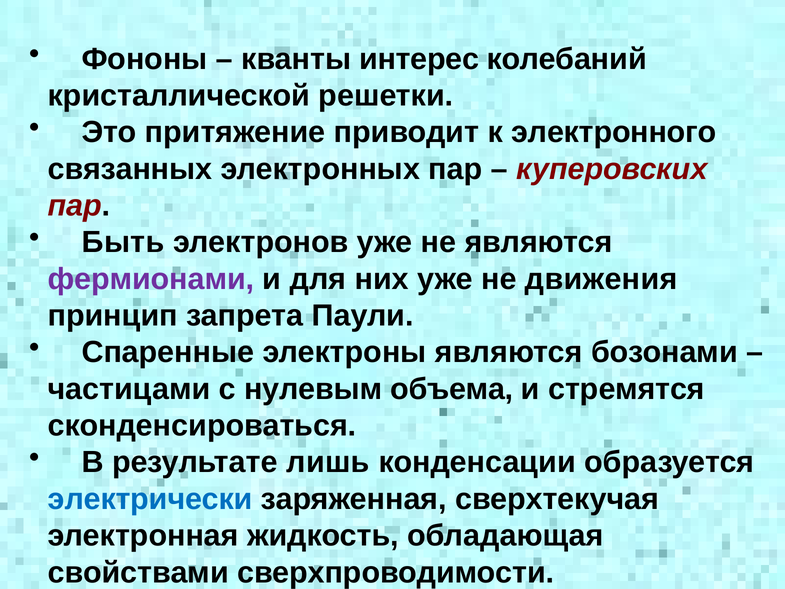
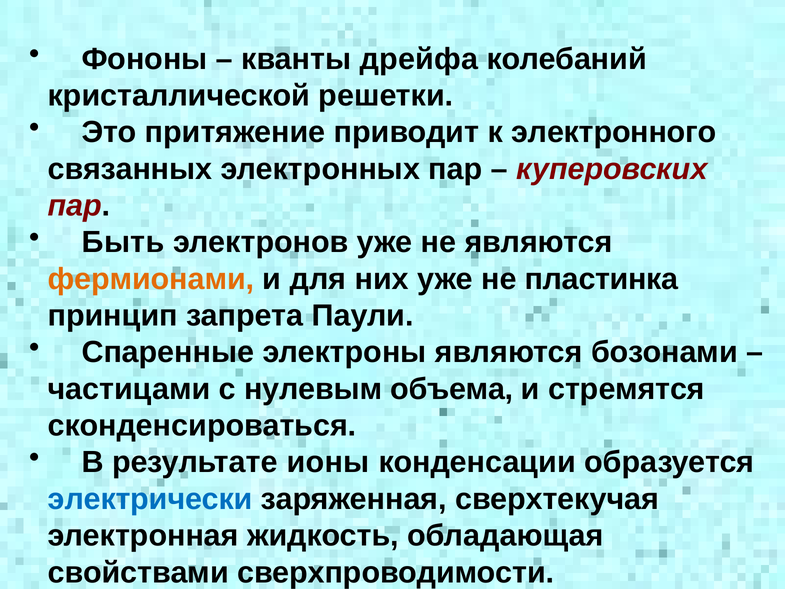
интерес: интерес -> дрейфа
фермионами colour: purple -> orange
движения: движения -> пластинка
лишь: лишь -> ионы
